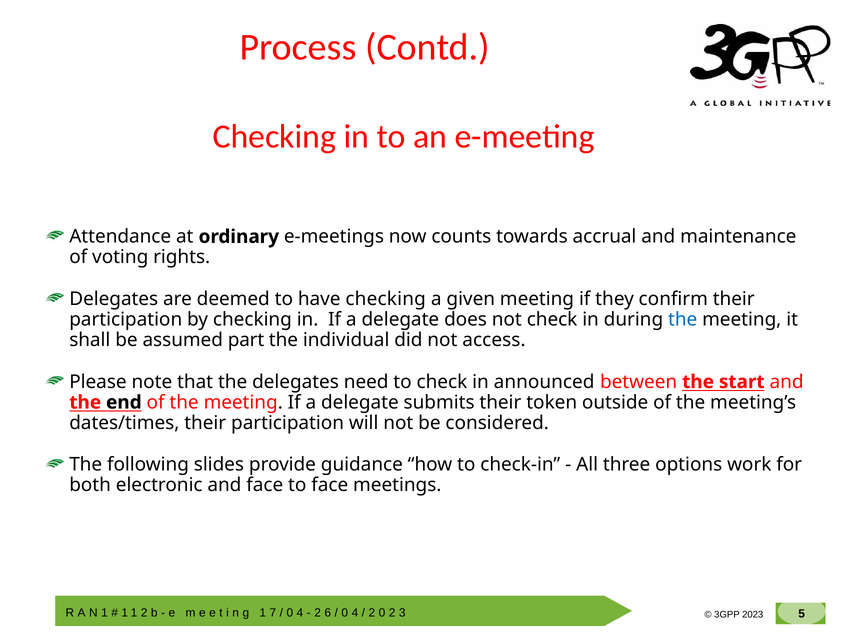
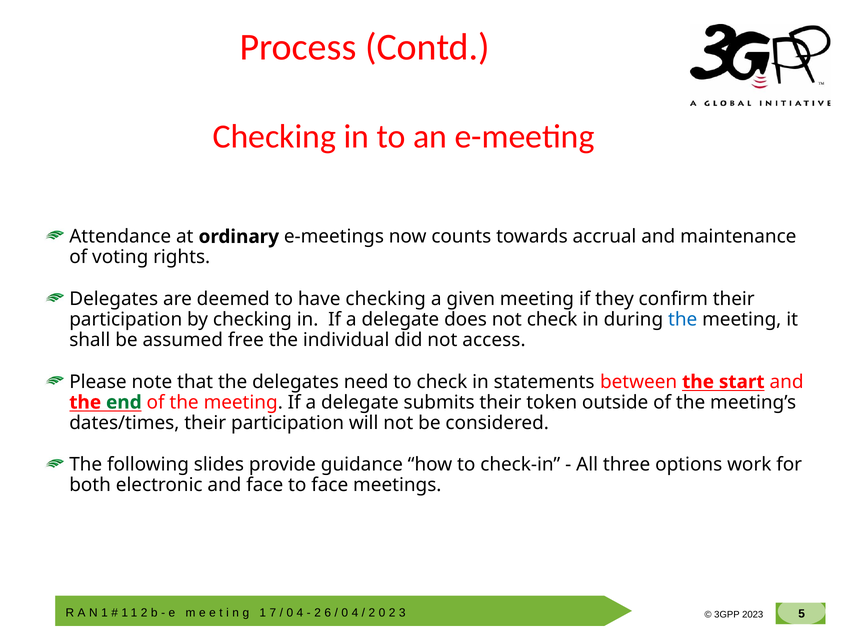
part: part -> free
announced: announced -> statements
end colour: black -> green
